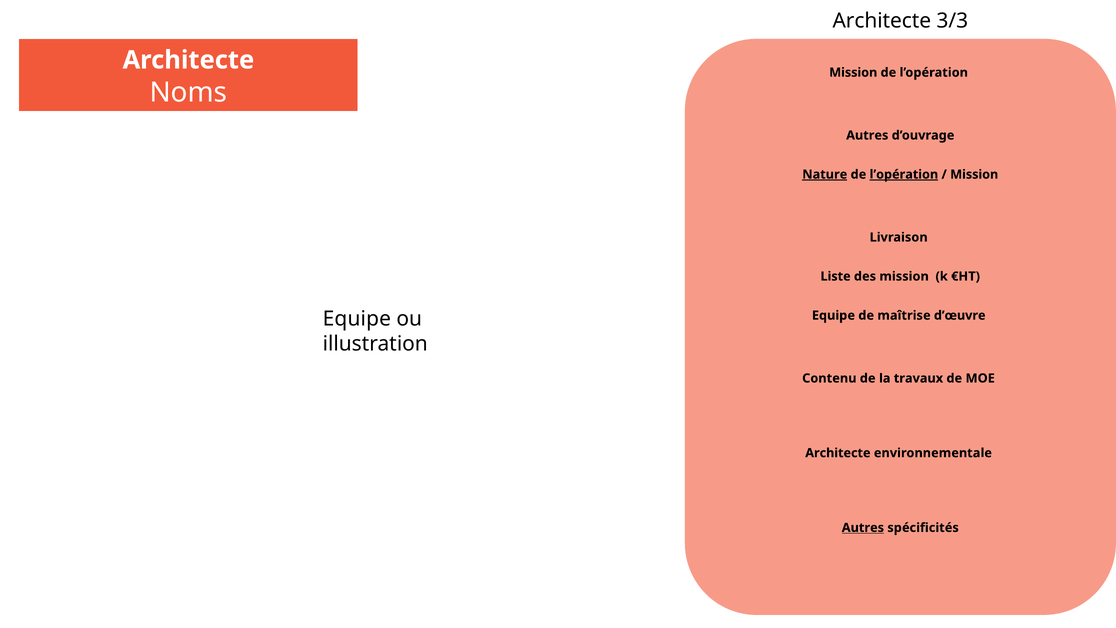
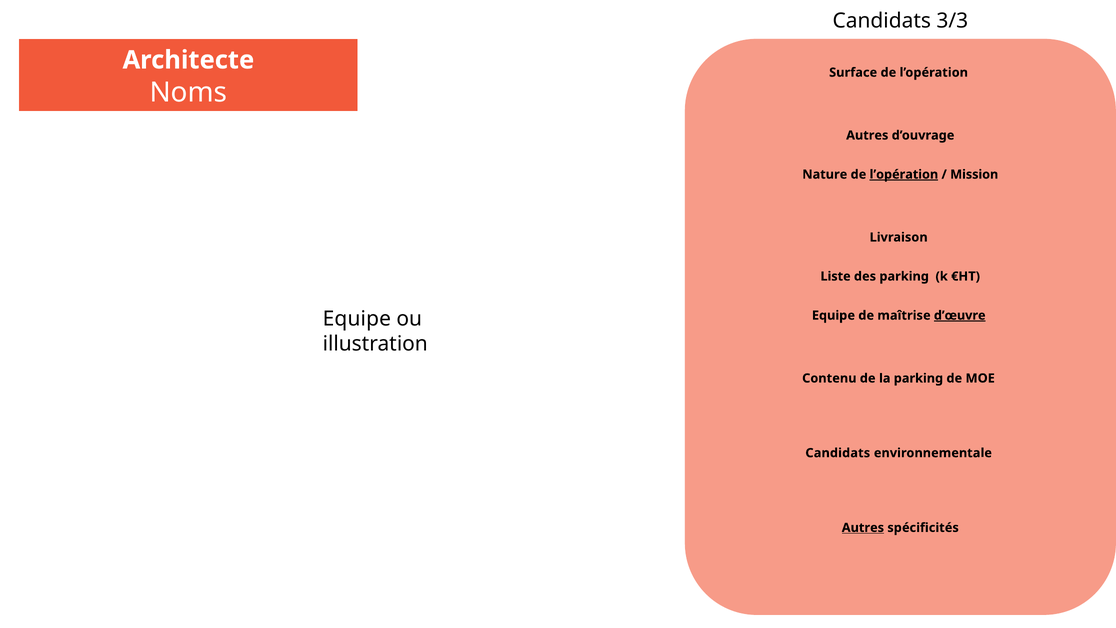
Architecte at (882, 21): Architecte -> Candidats
Mission at (853, 72): Mission -> Surface
Nature underline: present -> none
des mission: mission -> parking
d’œuvre underline: none -> present
la travaux: travaux -> parking
Architecte at (838, 453): Architecte -> Candidats
